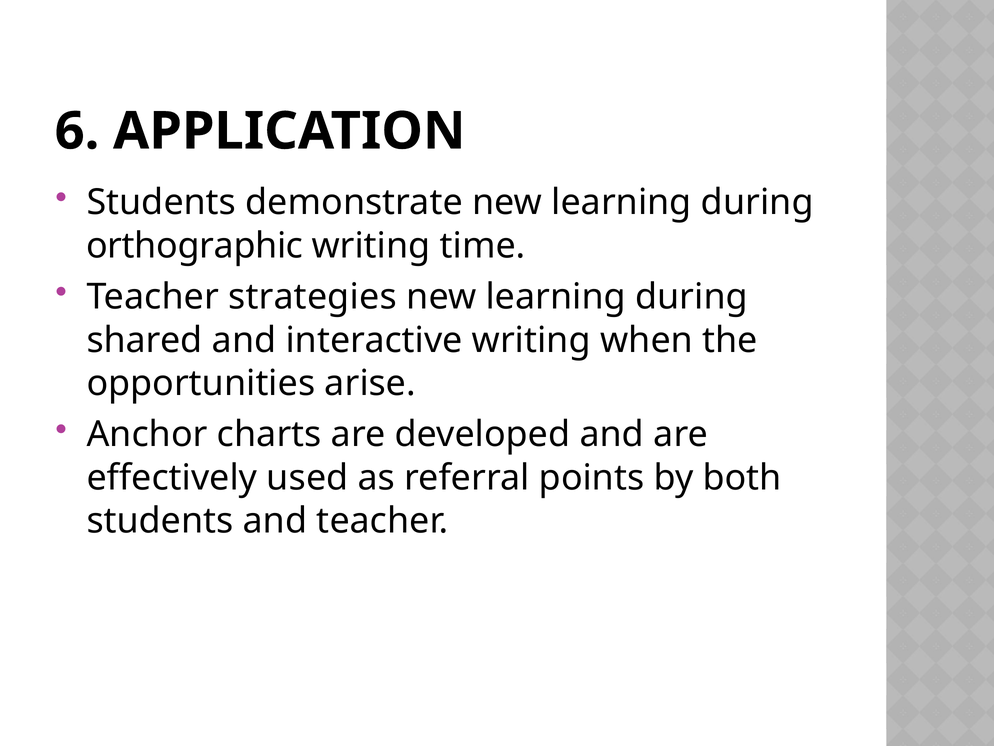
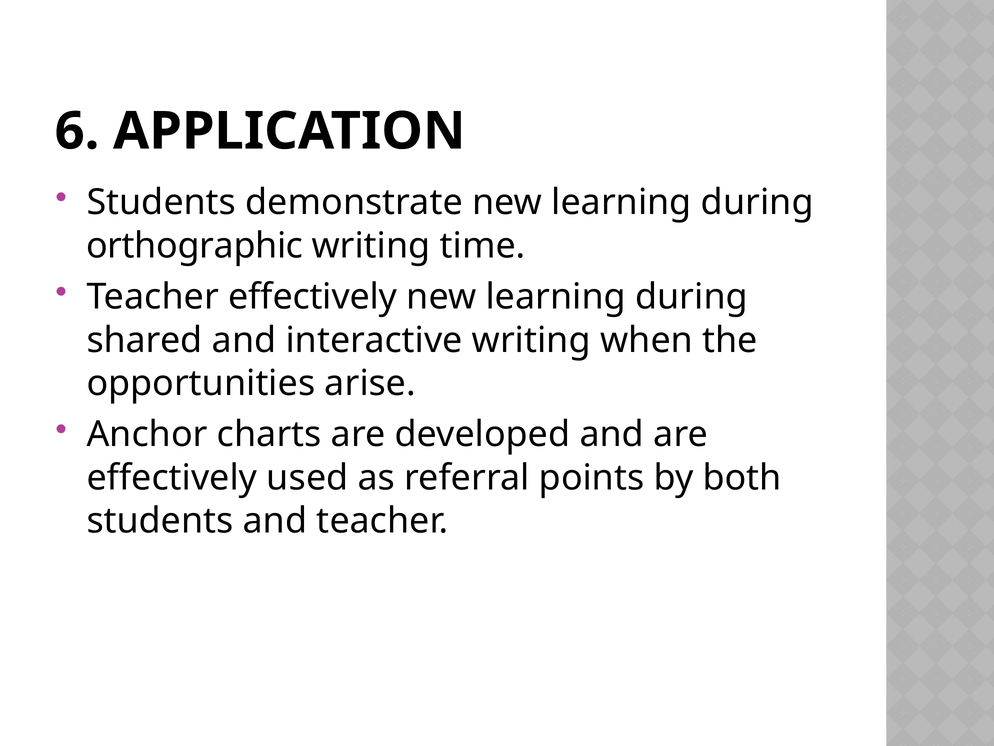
Teacher strategies: strategies -> effectively
